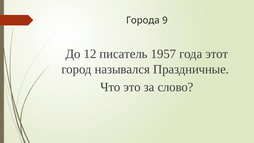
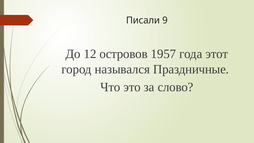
Города: Города -> Писали
писатель: писатель -> островов
